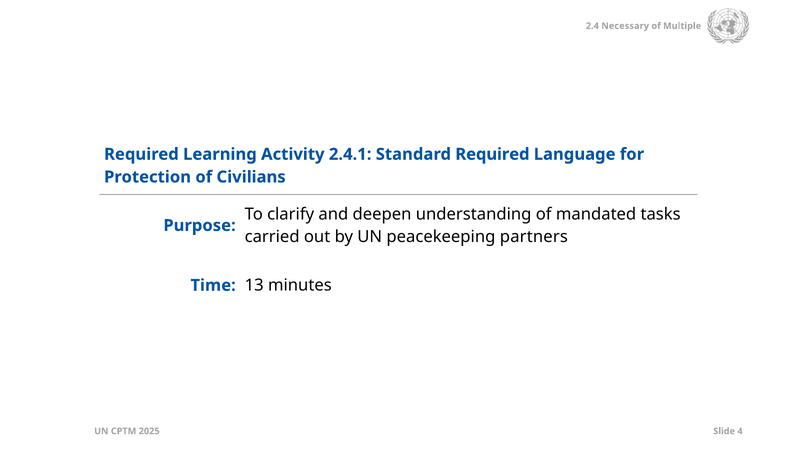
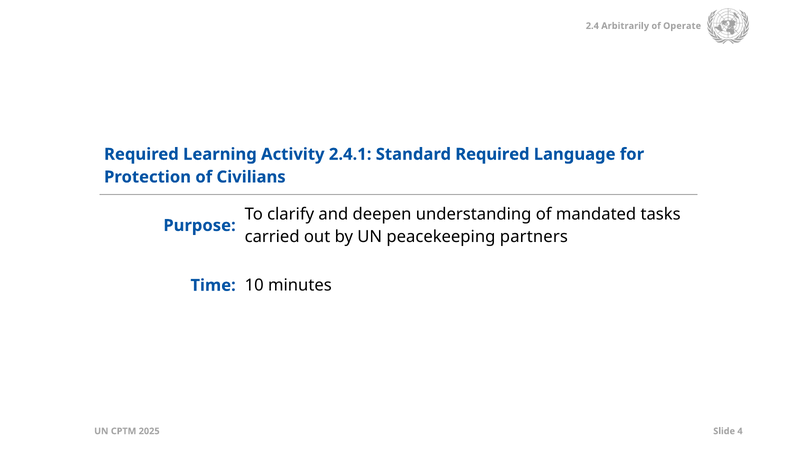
Necessary: Necessary -> Arbitrarily
Multiple: Multiple -> Operate
13: 13 -> 10
